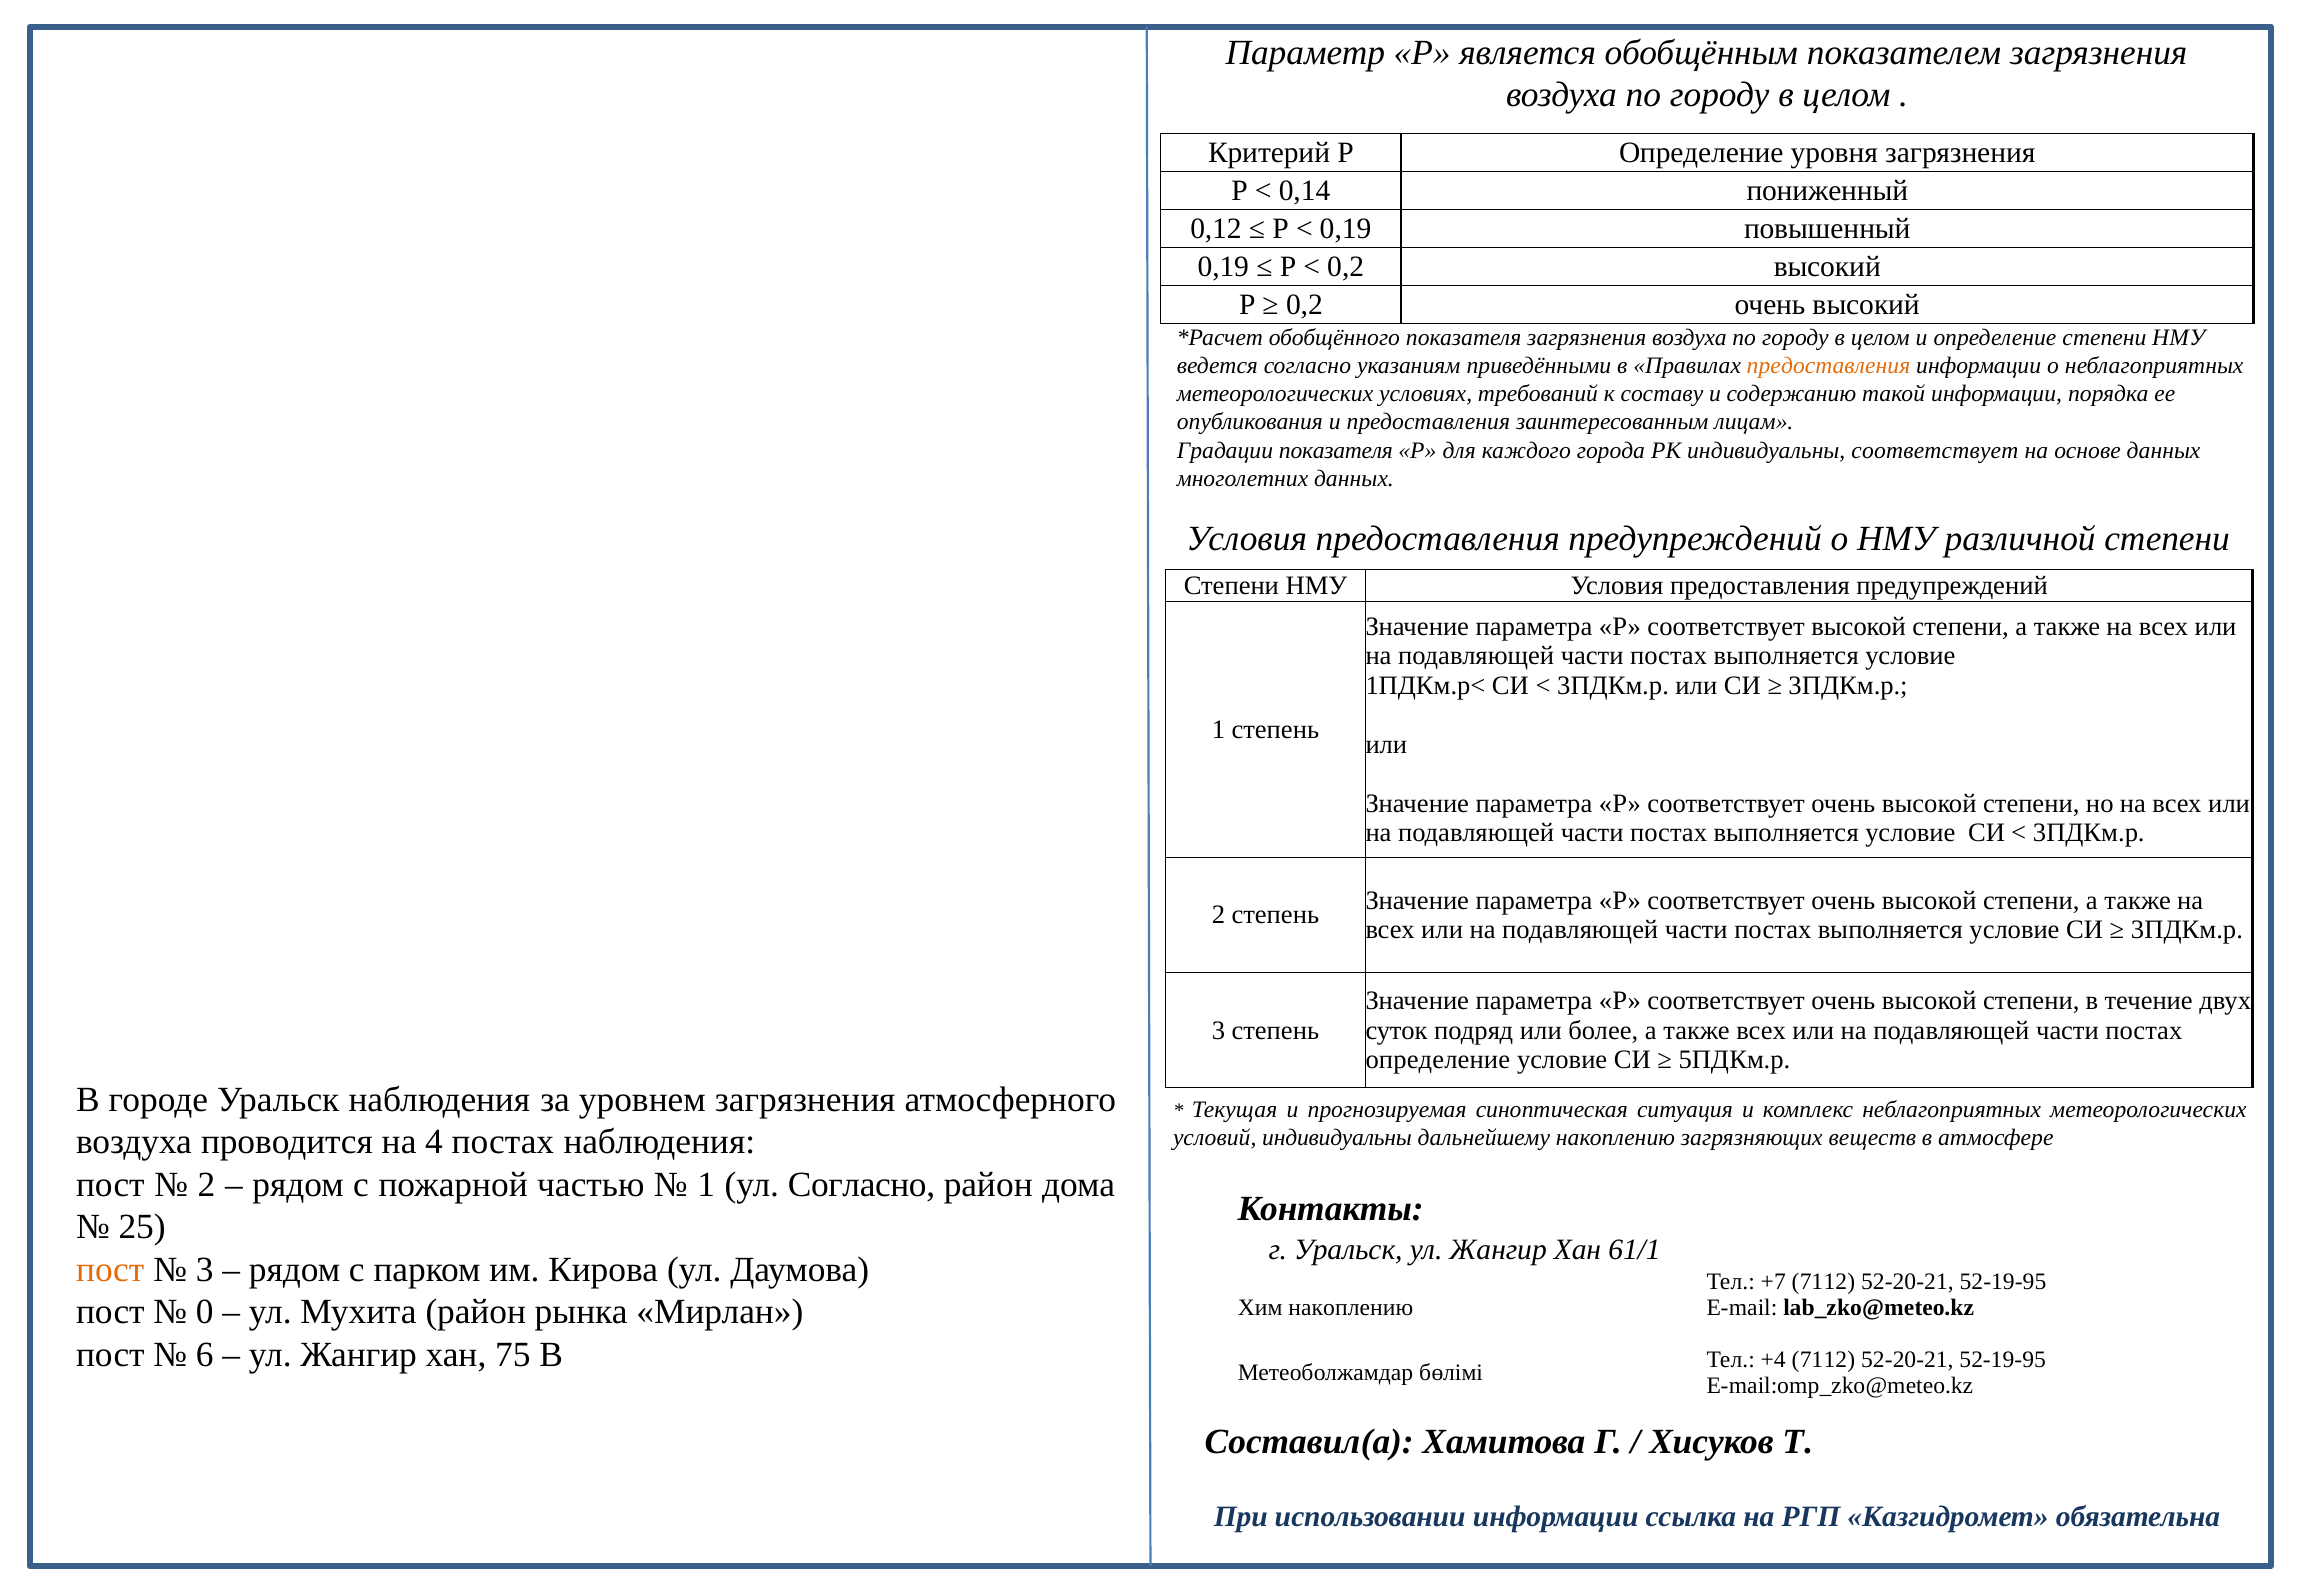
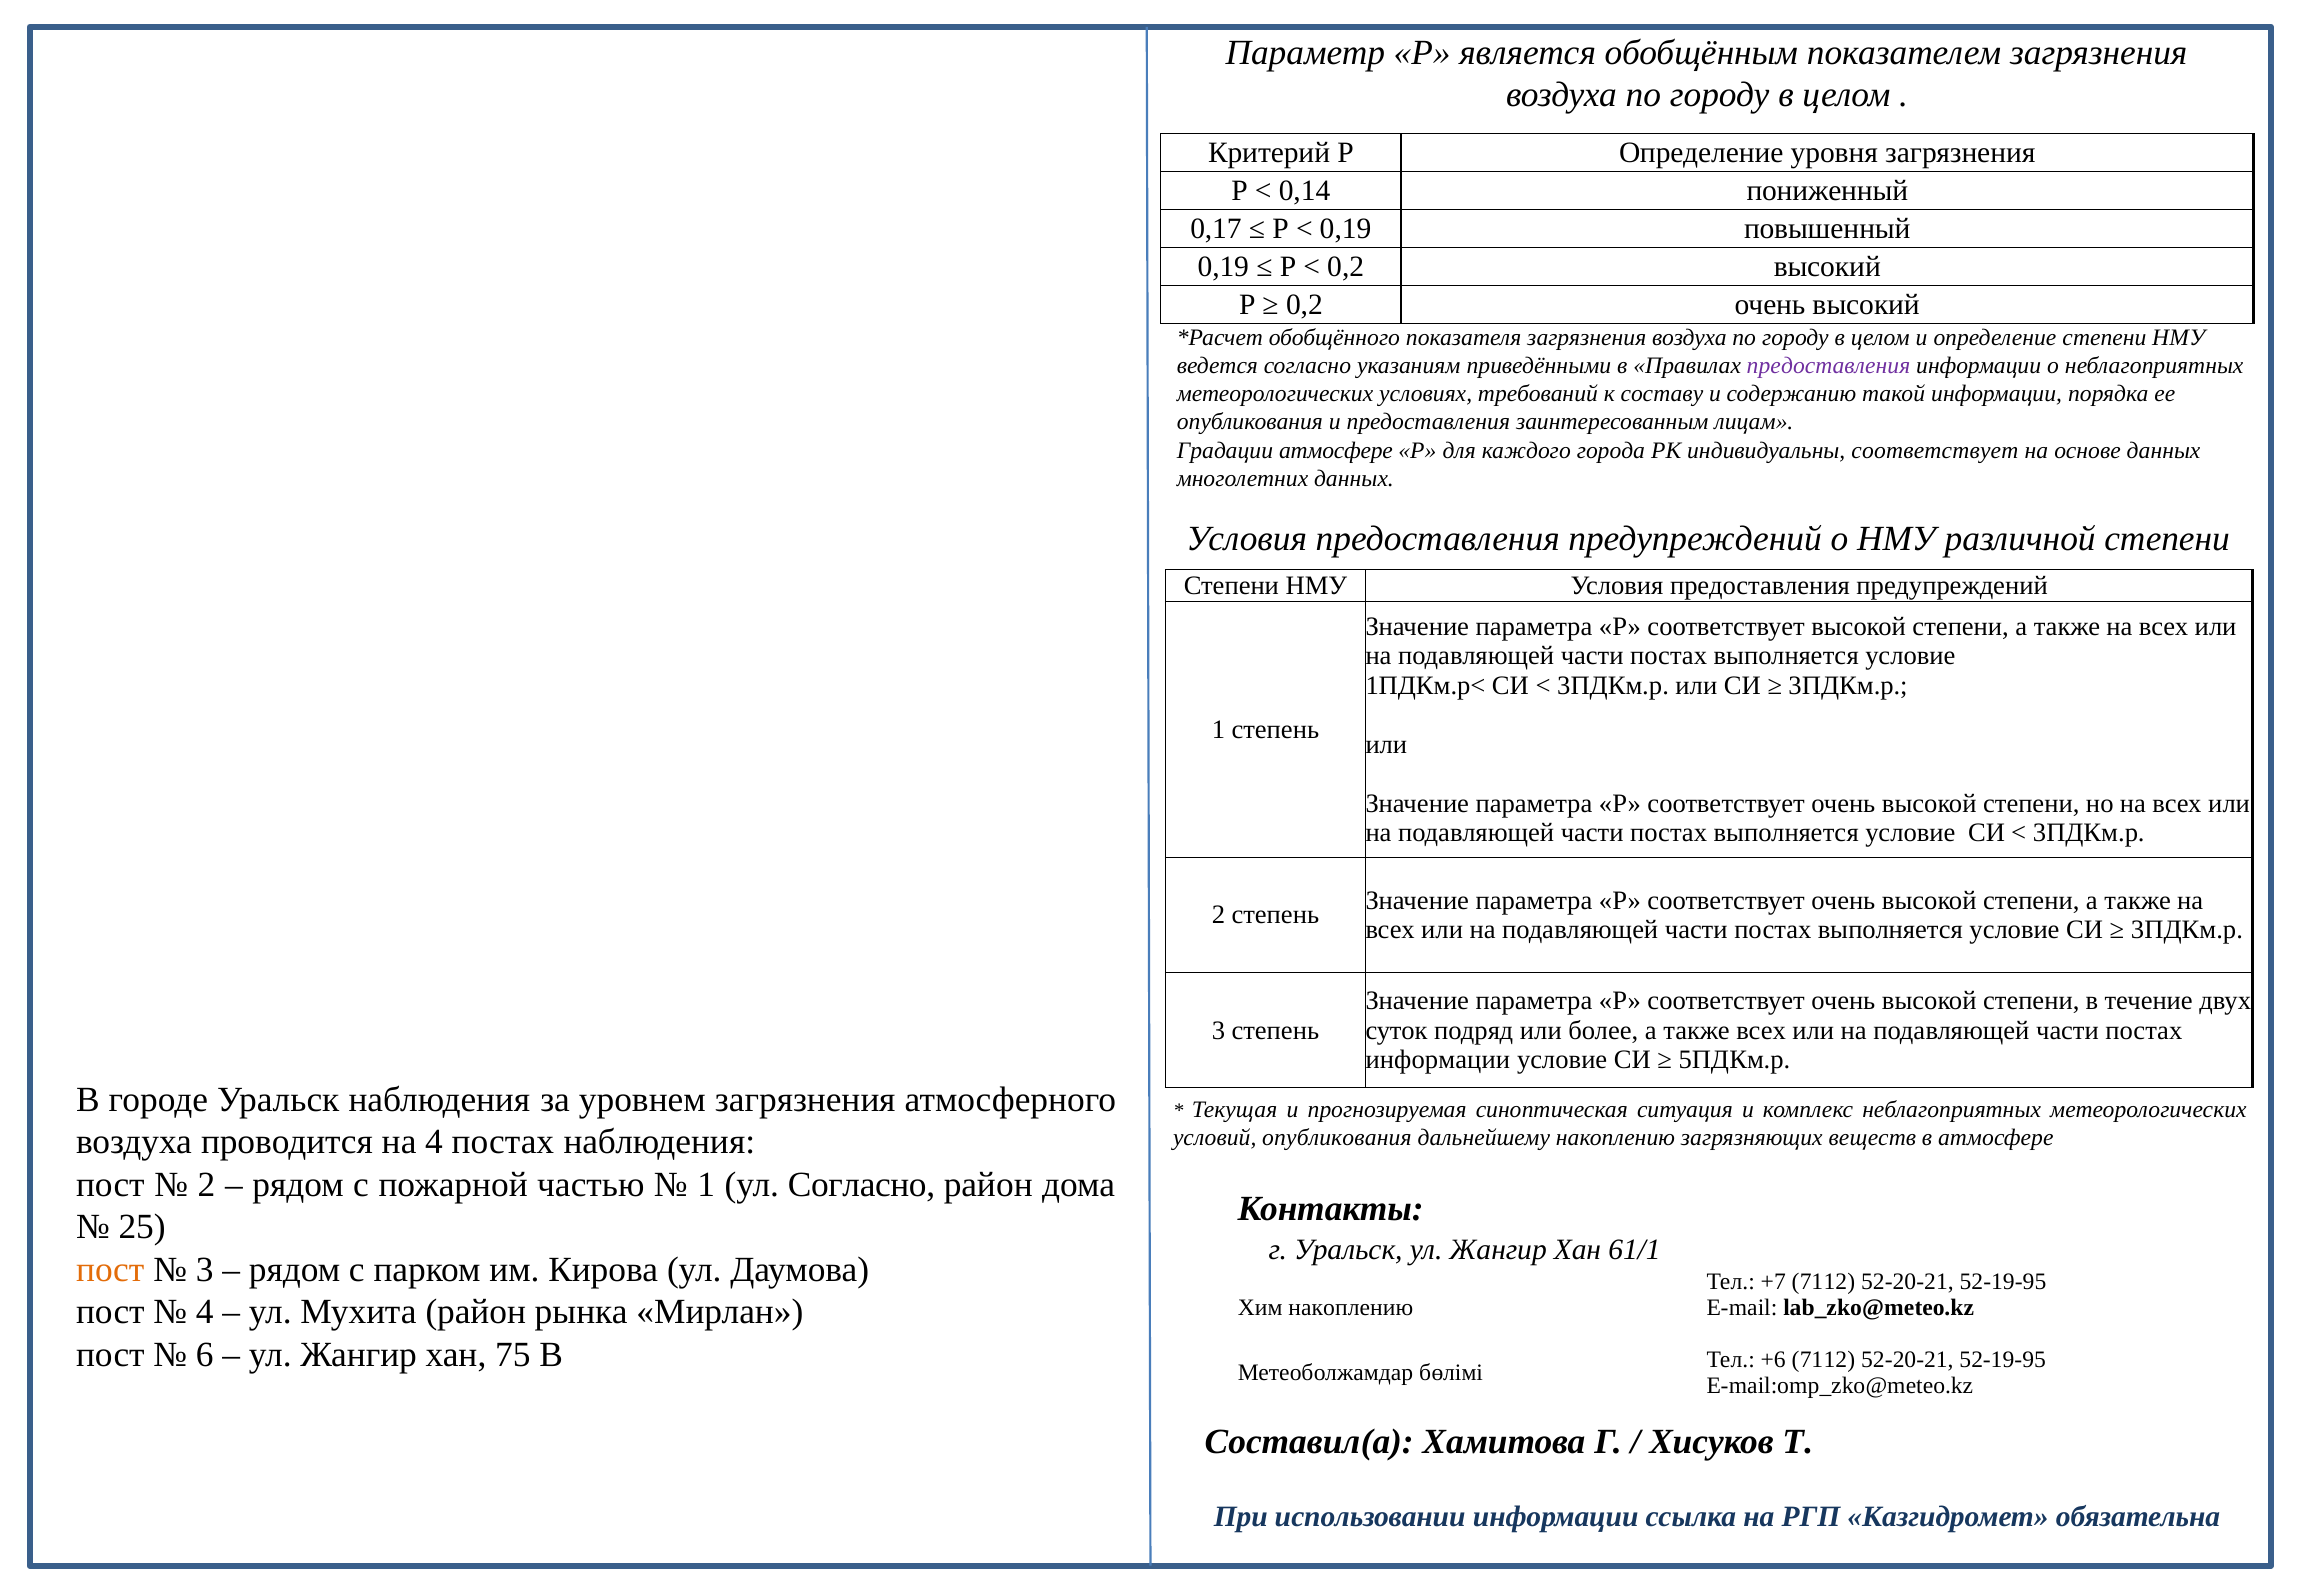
0,12: 0,12 -> 0,17
предоставления at (1828, 366) colour: orange -> purple
Градации показателя: показателя -> атмосфере
определение at (1438, 1060): определение -> информации
условий индивидуальны: индивидуальны -> опубликования
0 at (205, 1312): 0 -> 4
+4: +4 -> +6
